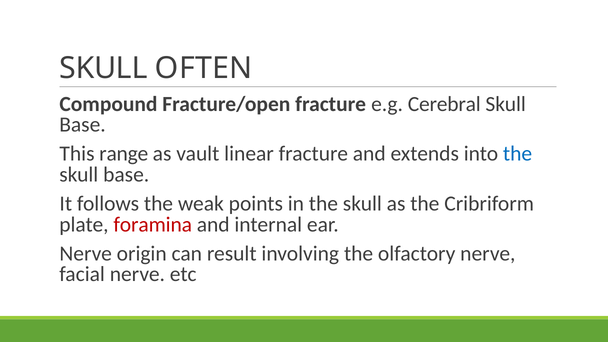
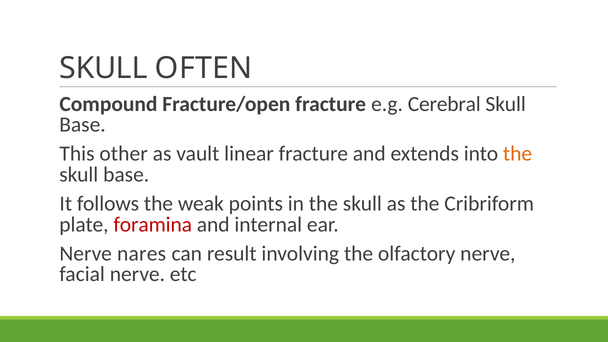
range: range -> other
the at (518, 154) colour: blue -> orange
origin: origin -> nares
